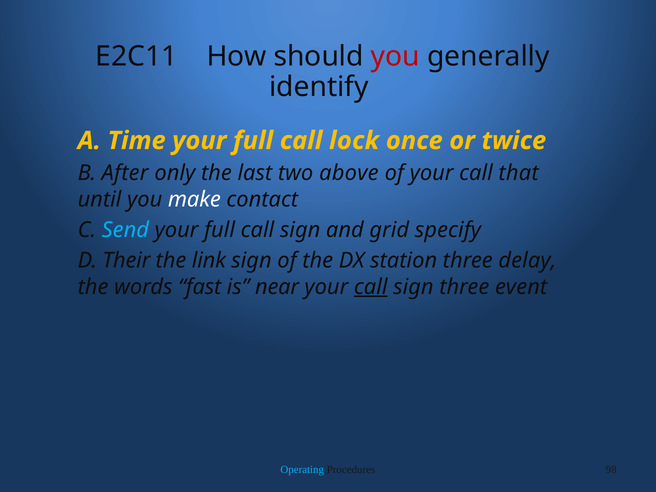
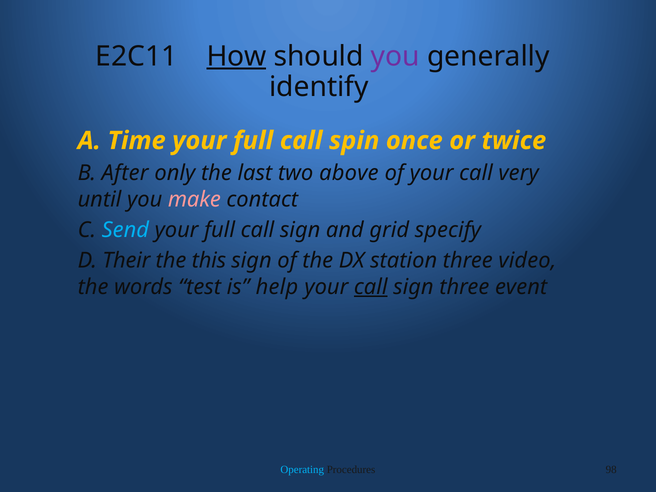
How underline: none -> present
you at (395, 56) colour: red -> purple
lock: lock -> spin
that: that -> very
make colour: white -> pink
link: link -> this
delay: delay -> video
fast: fast -> test
near: near -> help
